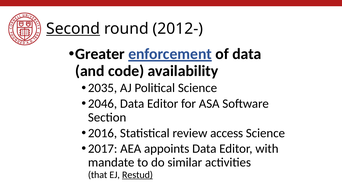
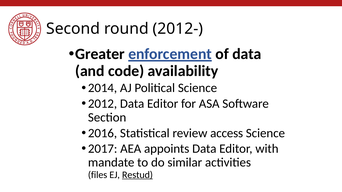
Second underline: present -> none
2035: 2035 -> 2014
2046: 2046 -> 2012
that: that -> files
